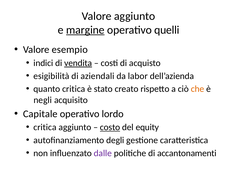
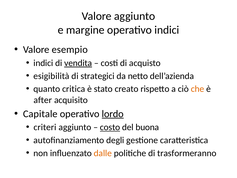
margine underline: present -> none
operativo quelli: quelli -> indici
aziendali: aziendali -> strategici
labor: labor -> netto
negli: negli -> after
lordo underline: none -> present
critica at (45, 127): critica -> criteri
equity: equity -> buona
dalle colour: purple -> orange
accantonamenti: accantonamenti -> trasformeranno
